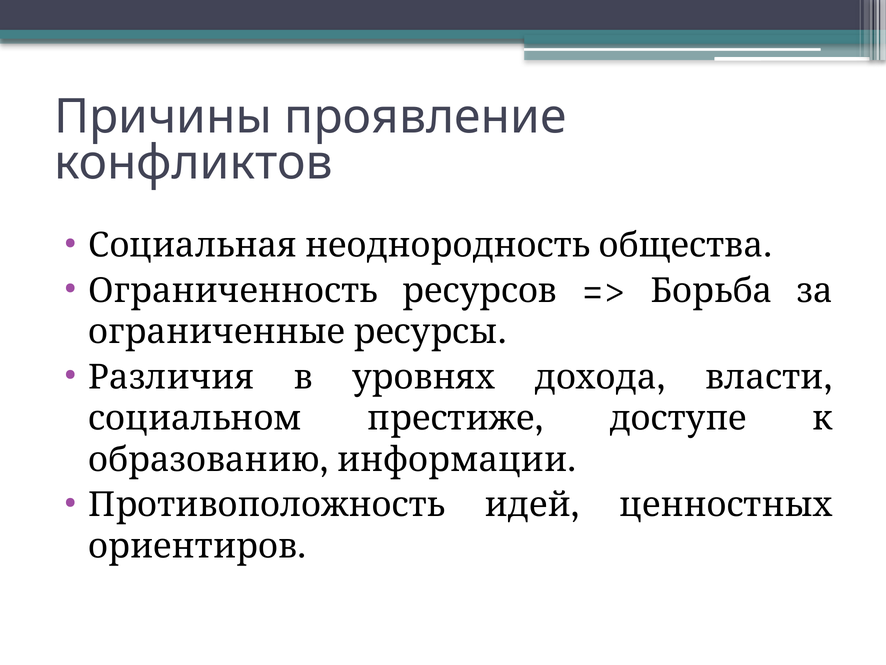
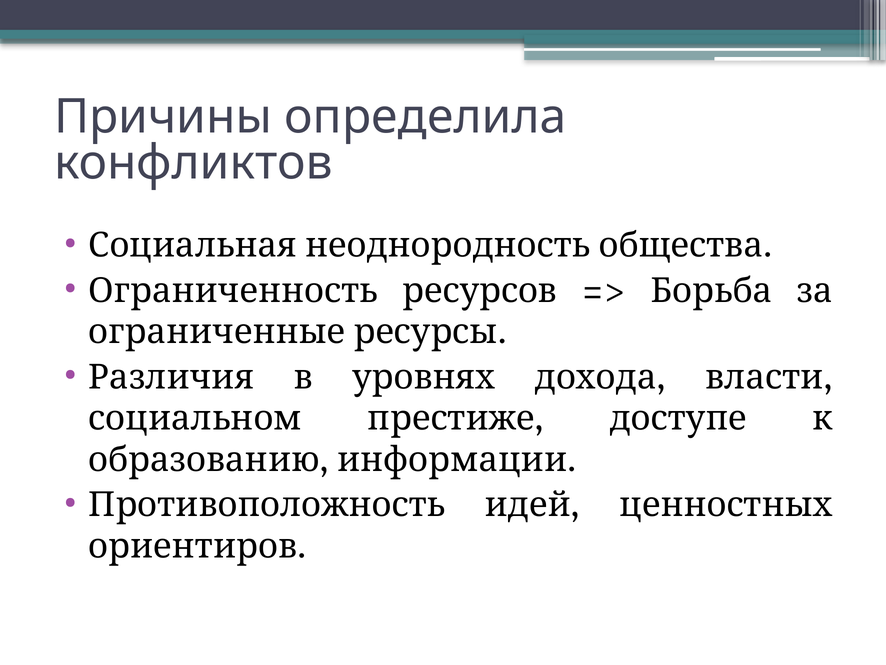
проявление: проявление -> определила
